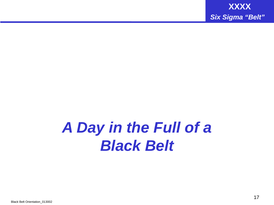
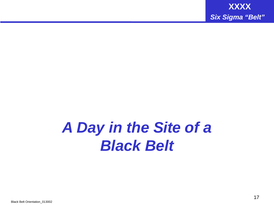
Full: Full -> Site
